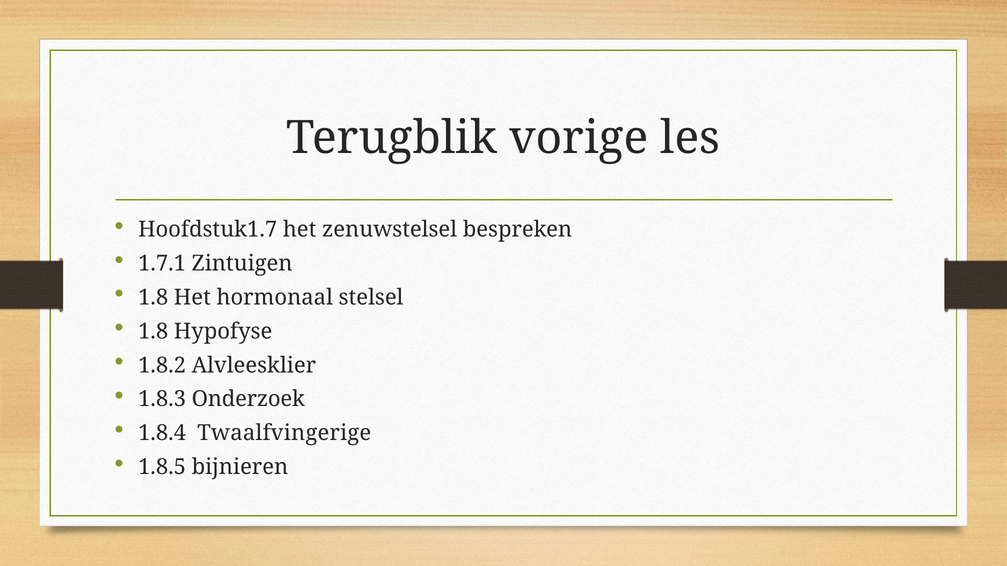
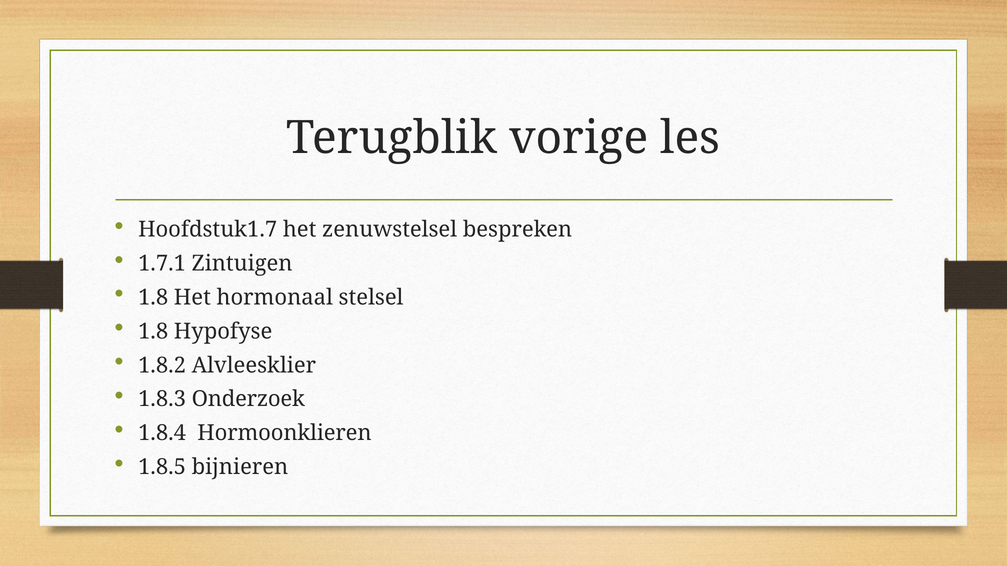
Twaalfvingerige: Twaalfvingerige -> Hormoonklieren
